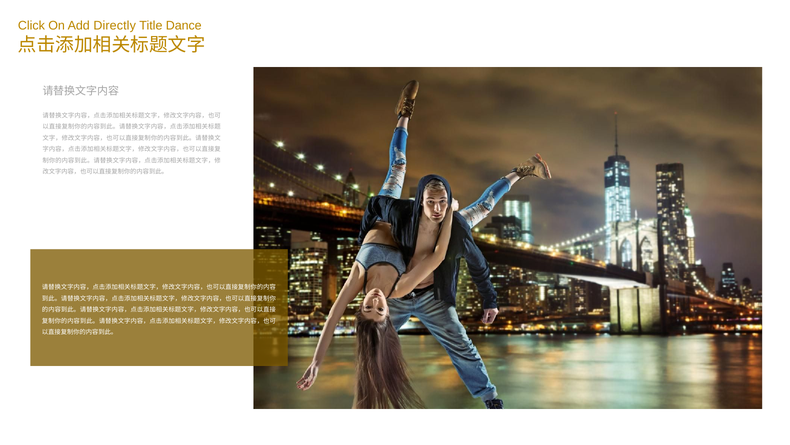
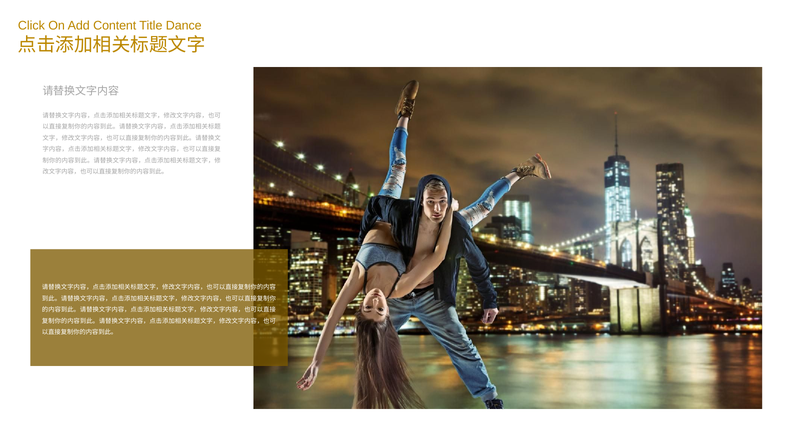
Directly: Directly -> Content
